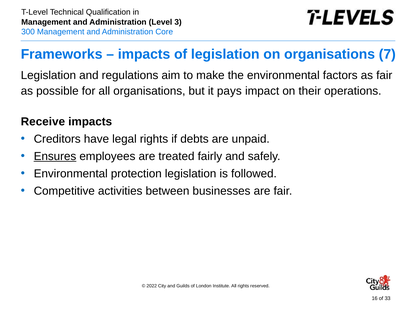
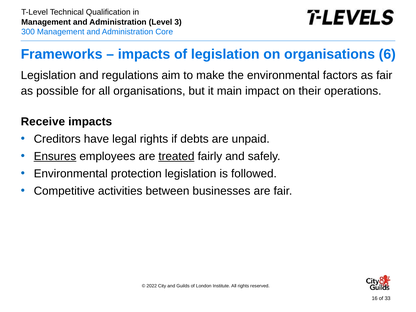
7: 7 -> 6
pays: pays -> main
treated underline: none -> present
